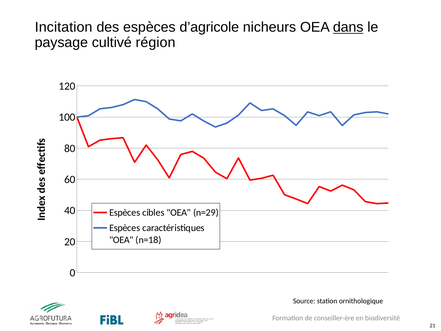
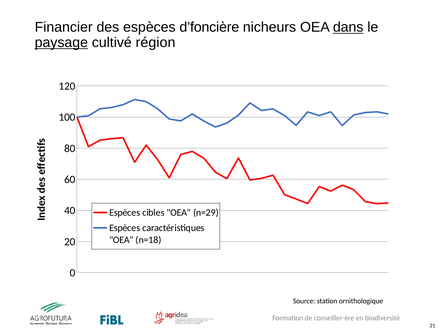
Incitation: Incitation -> Financier
d’agricole: d’agricole -> d’foncière
paysage underline: none -> present
